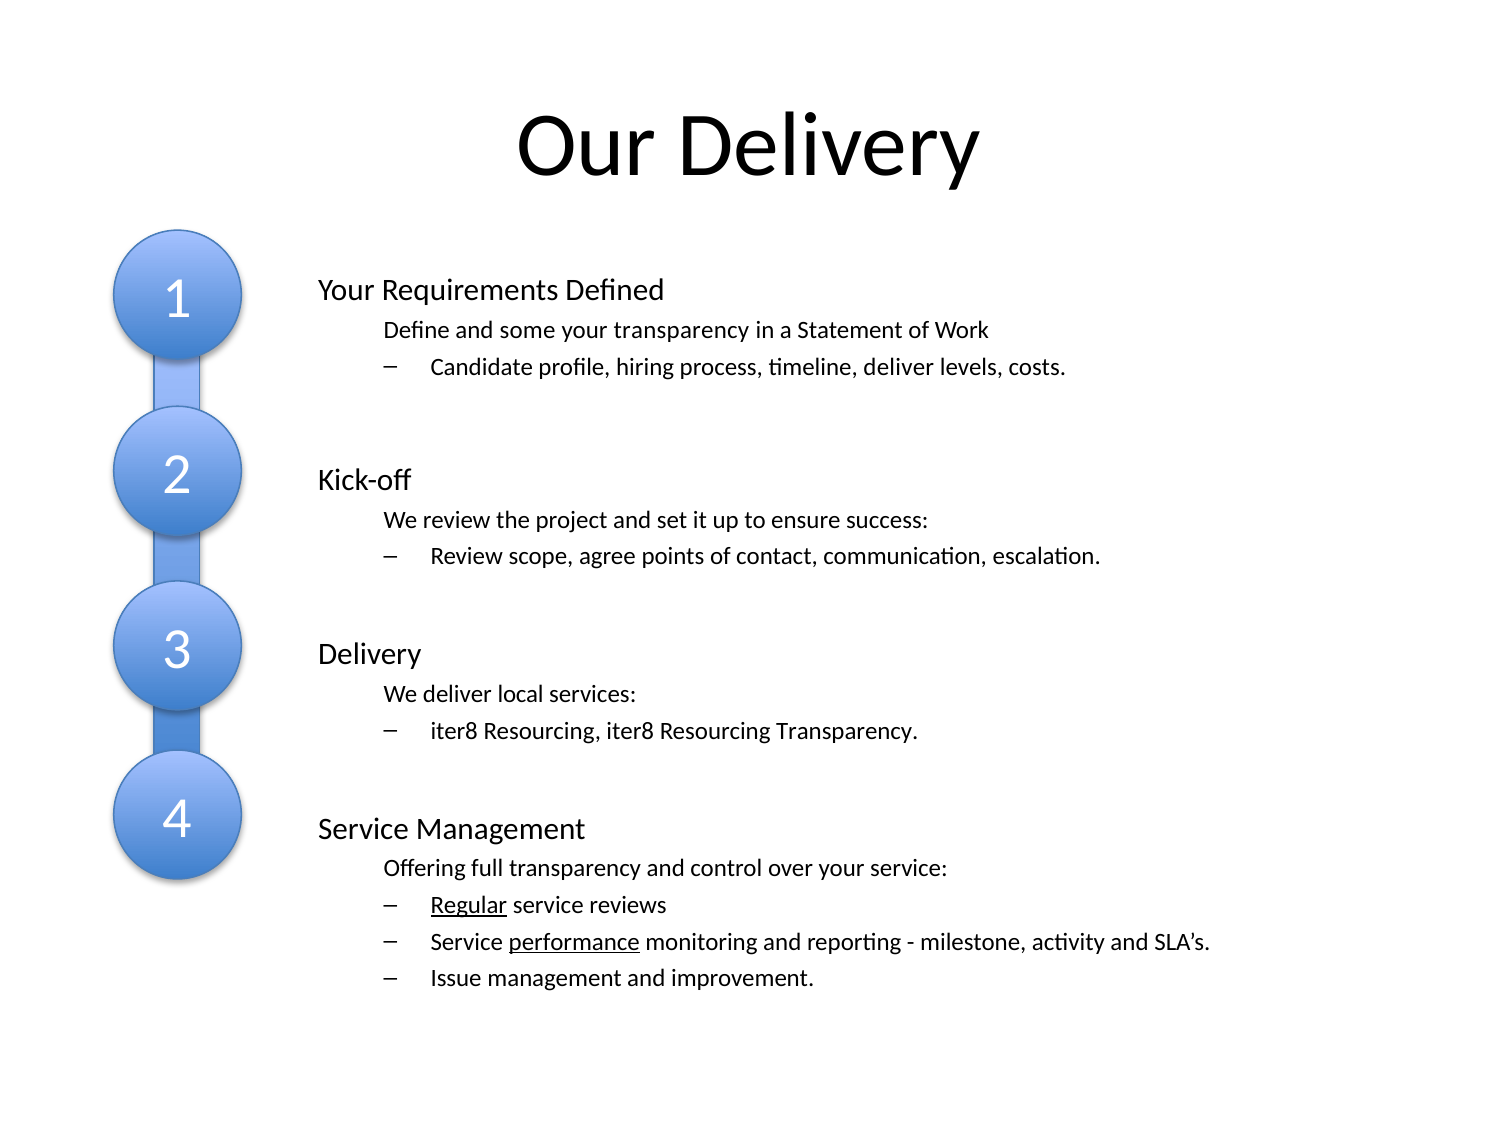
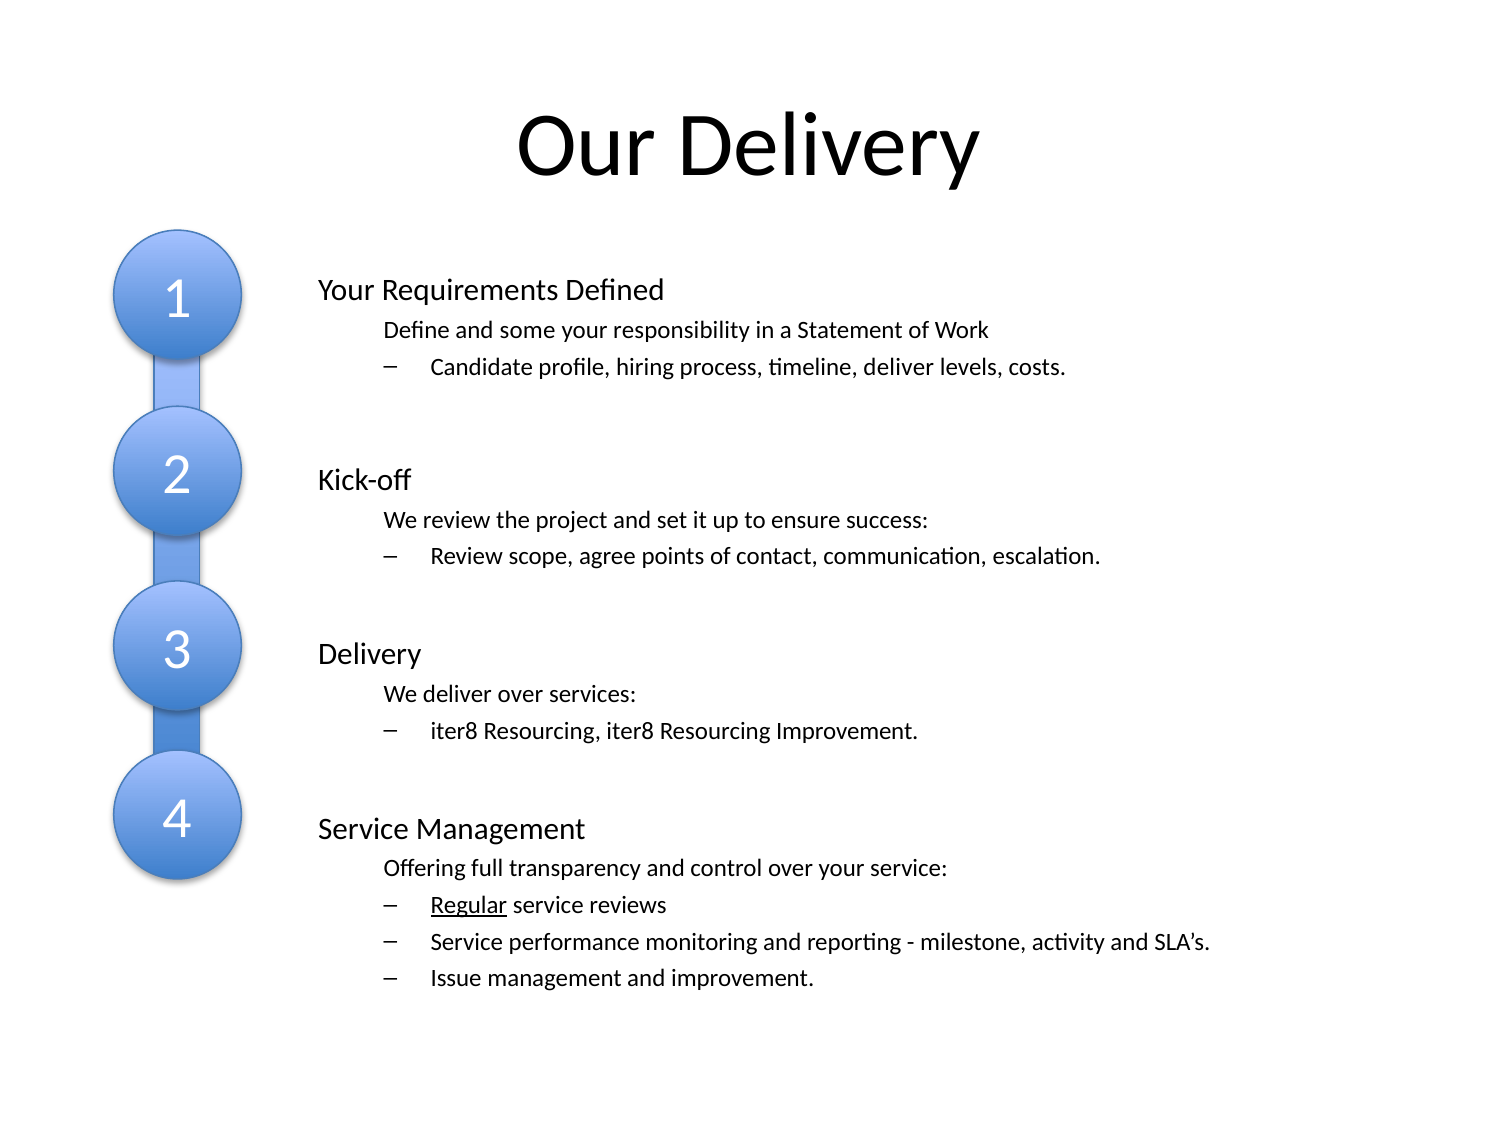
your transparency: transparency -> responsibility
deliver local: local -> over
Resourcing Transparency: Transparency -> Improvement
performance underline: present -> none
